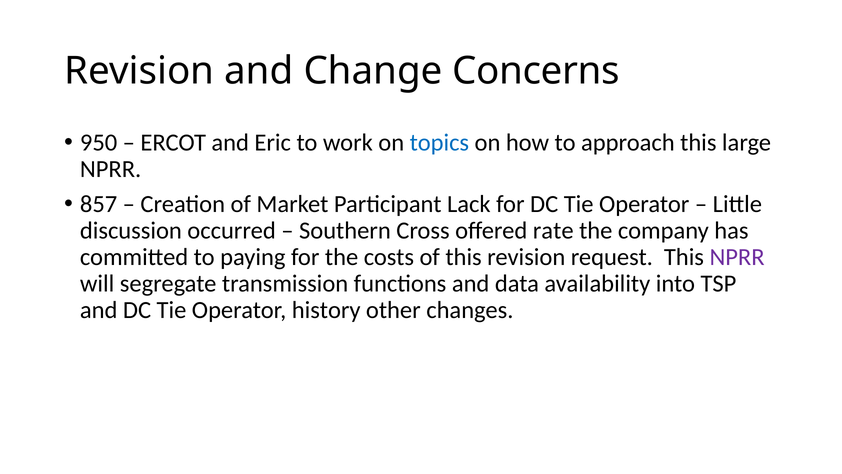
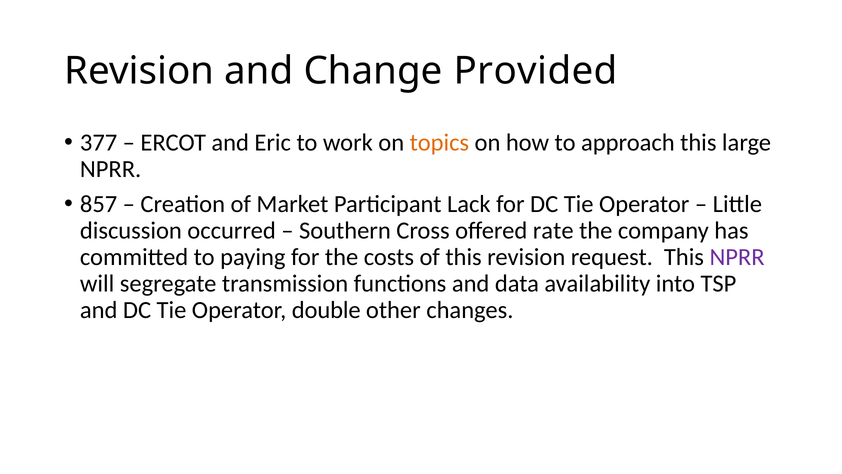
Concerns: Concerns -> Provided
950: 950 -> 377
topics colour: blue -> orange
history: history -> double
